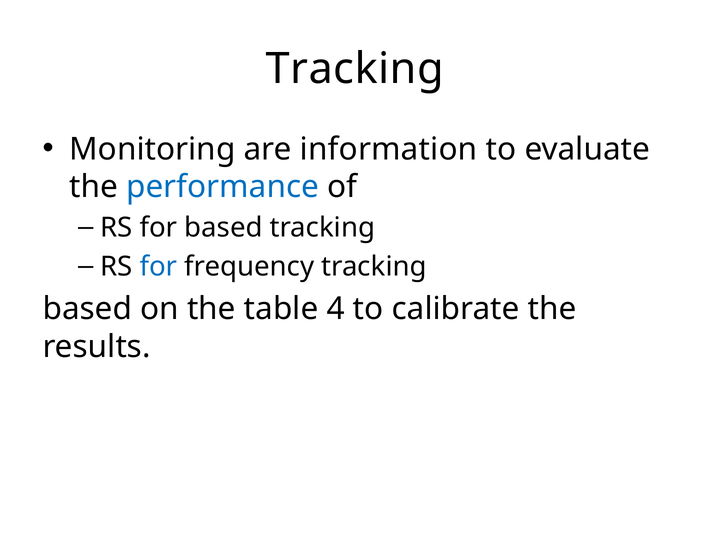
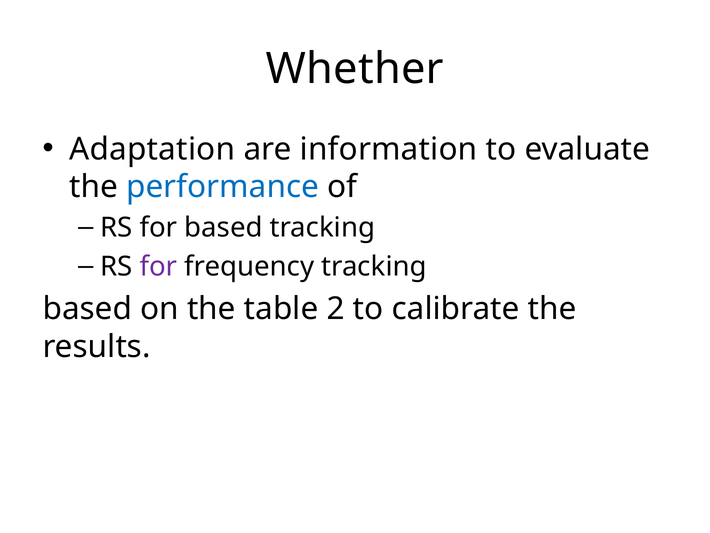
Tracking at (355, 69): Tracking -> Whether
Monitoring: Monitoring -> Adaptation
for at (158, 266) colour: blue -> purple
4: 4 -> 2
